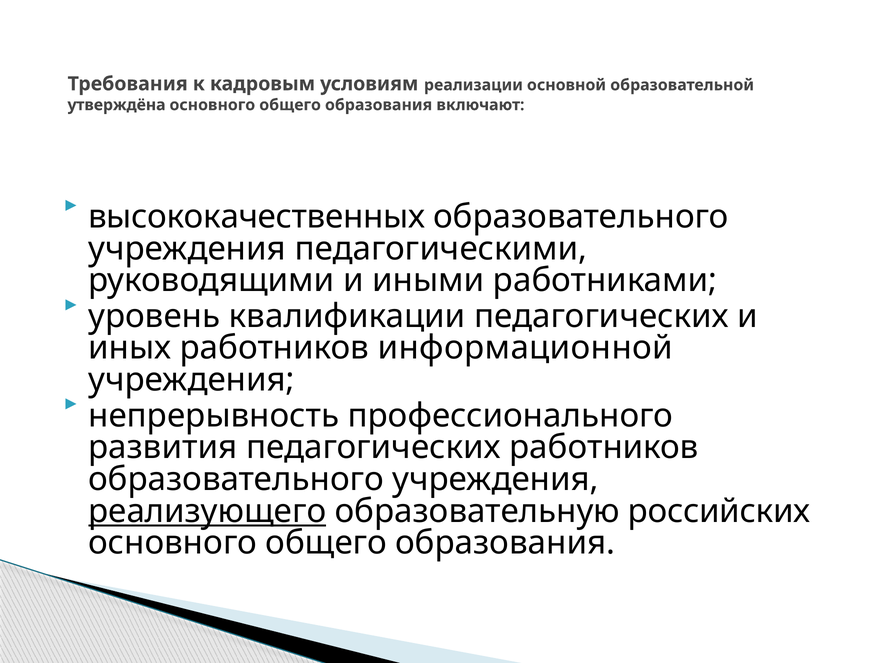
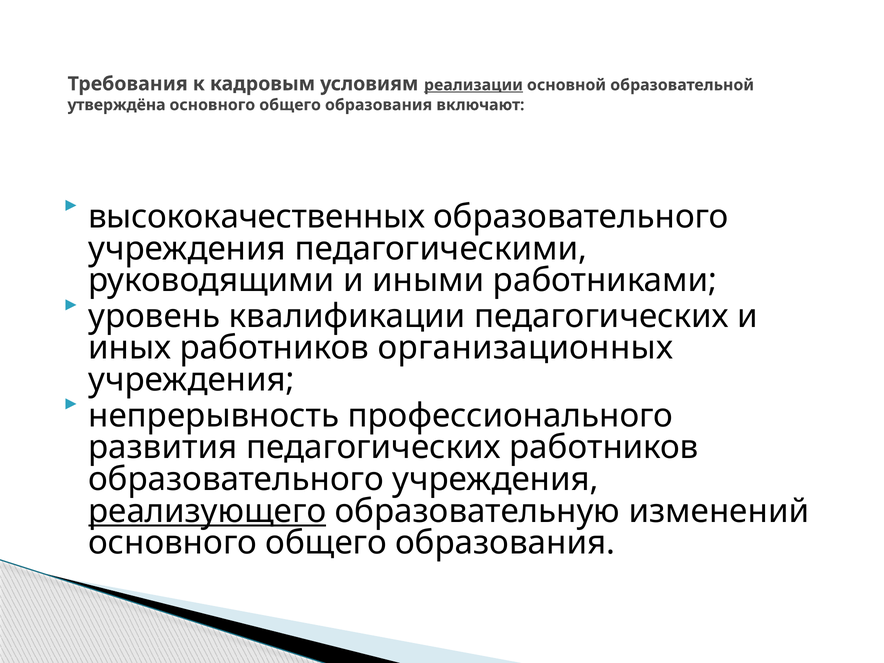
реализации underline: none -> present
информационной: информационной -> организационных
российских: российских -> изменений
